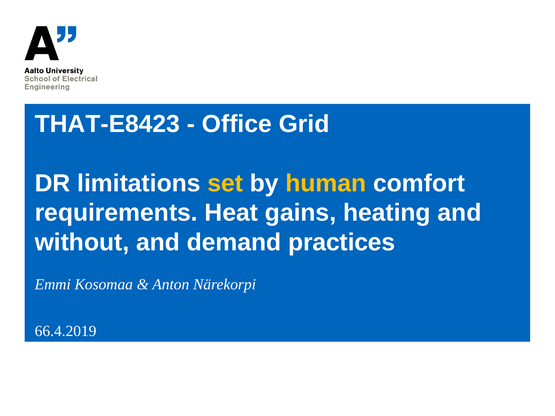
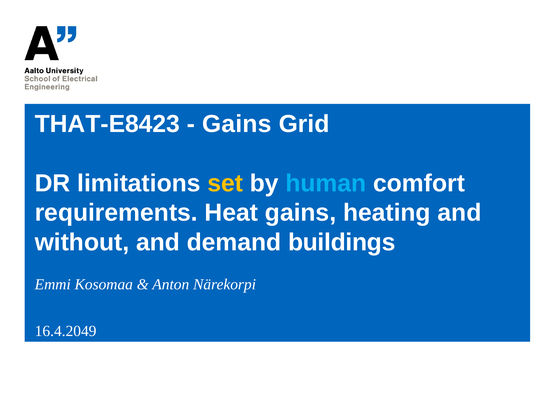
Office at (237, 124): Office -> Gains
human colour: yellow -> light blue
practices: practices -> buildings
66.4.2019: 66.4.2019 -> 16.4.2049
